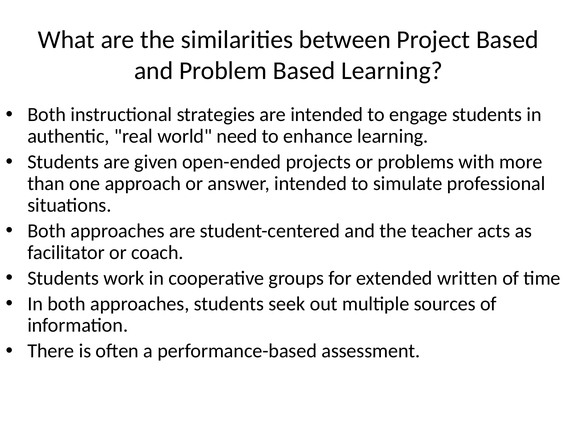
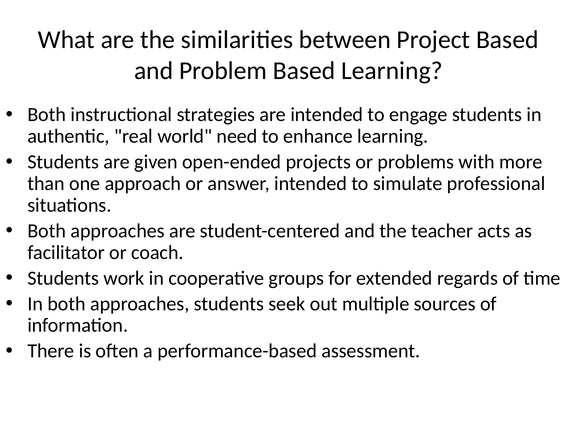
written: written -> regards
